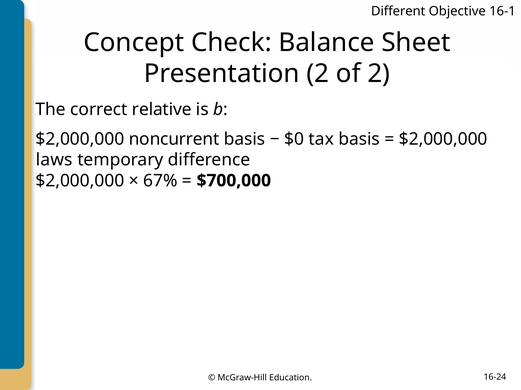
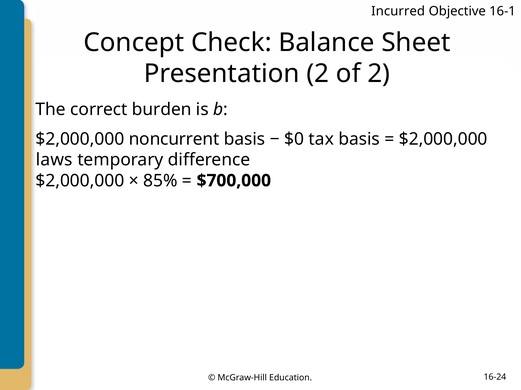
Different: Different -> Incurred
relative: relative -> burden
67%: 67% -> 85%
